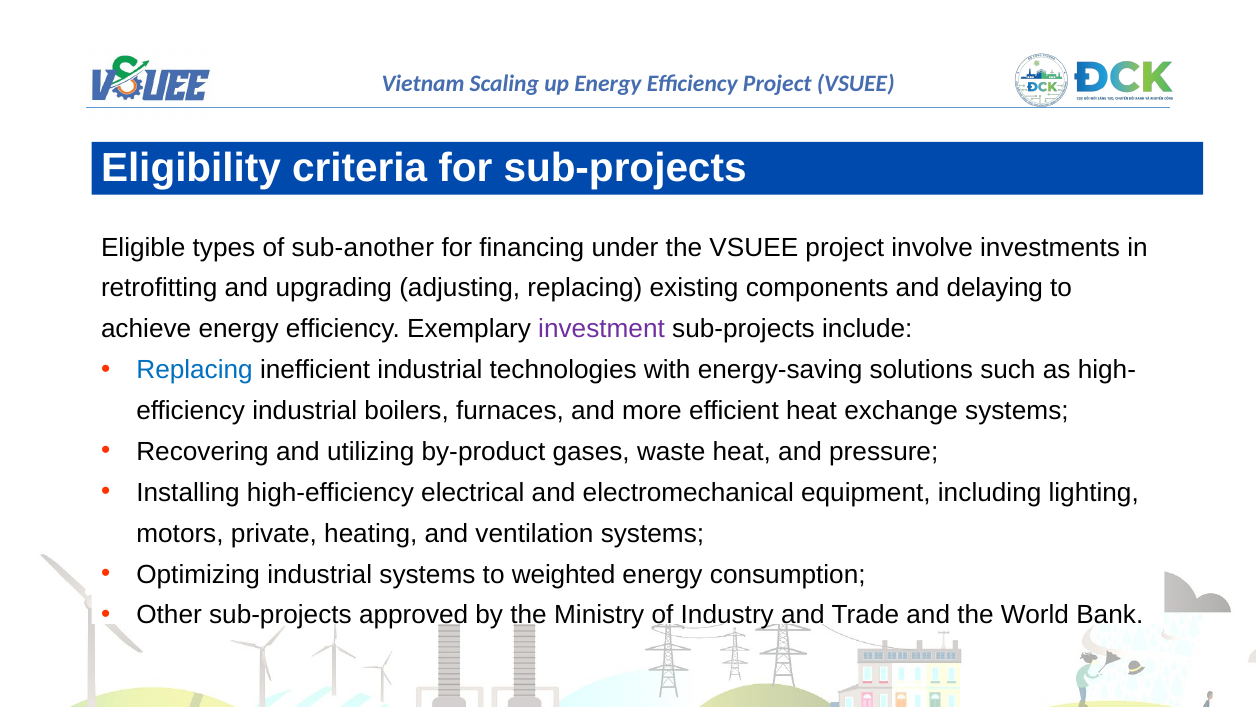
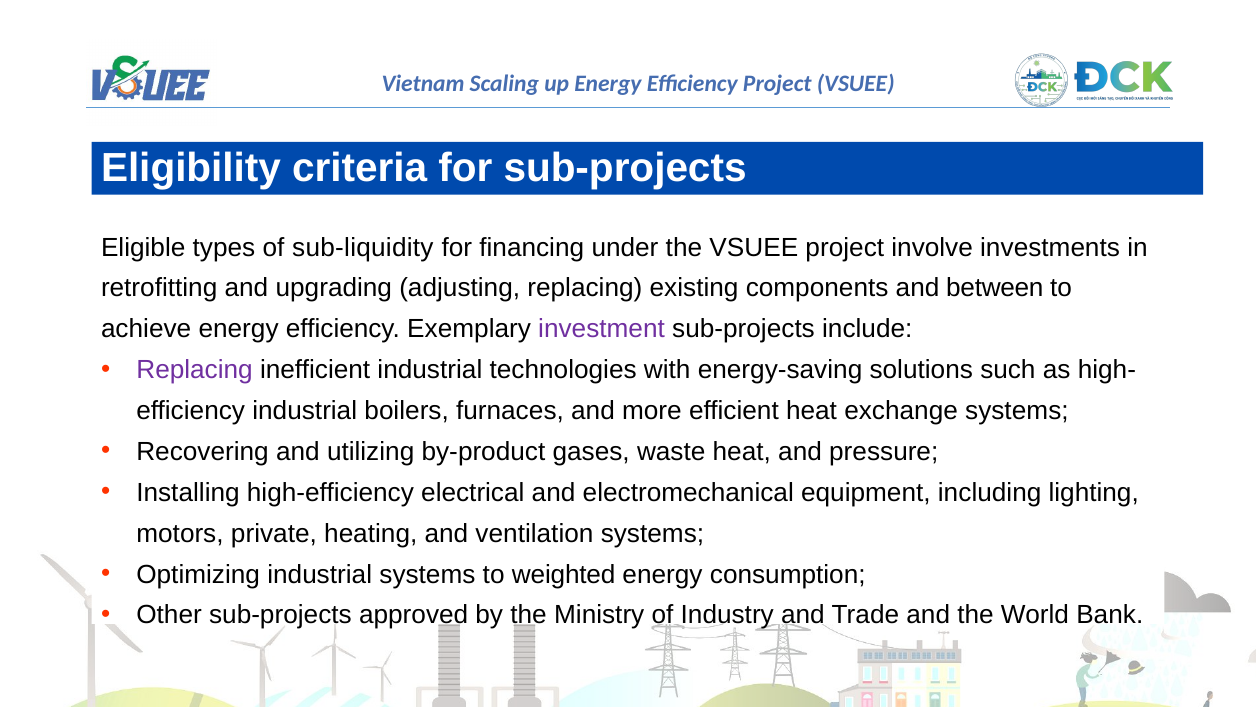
sub-another: sub-another -> sub-liquidity
delaying: delaying -> between
Replacing at (195, 370) colour: blue -> purple
